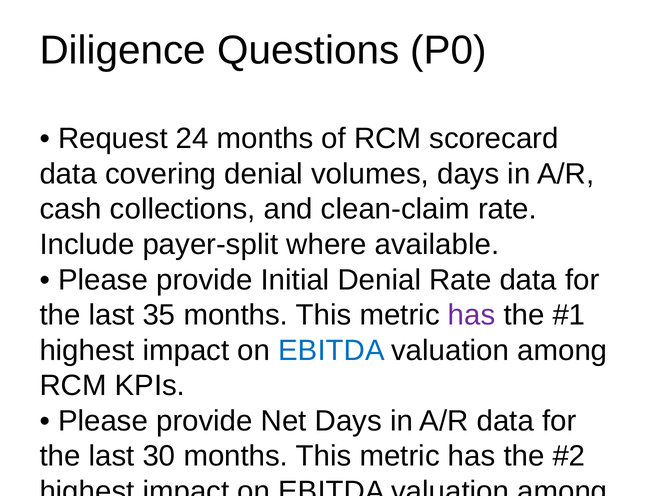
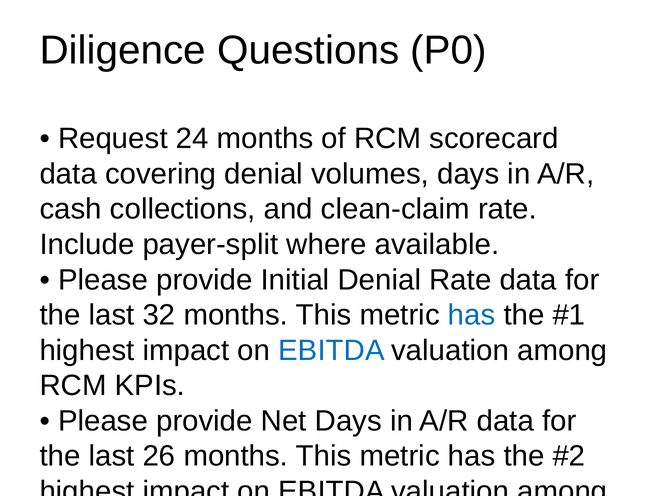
35: 35 -> 32
has at (472, 315) colour: purple -> blue
30: 30 -> 26
